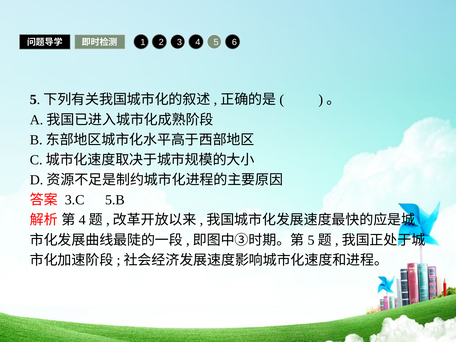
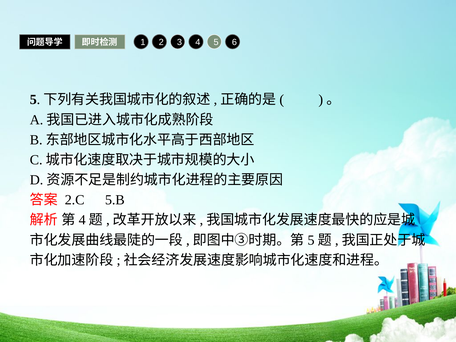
3.C: 3.C -> 2.C
